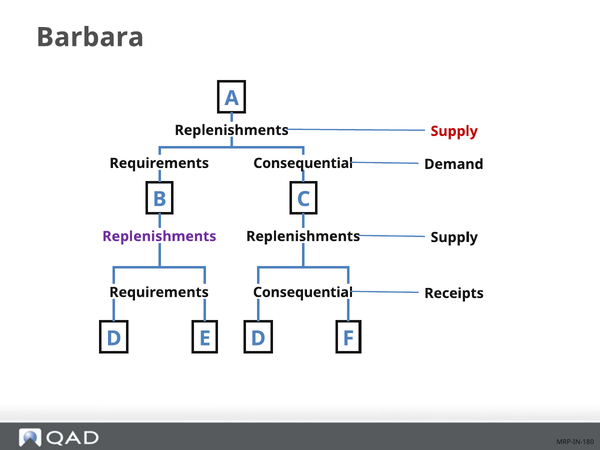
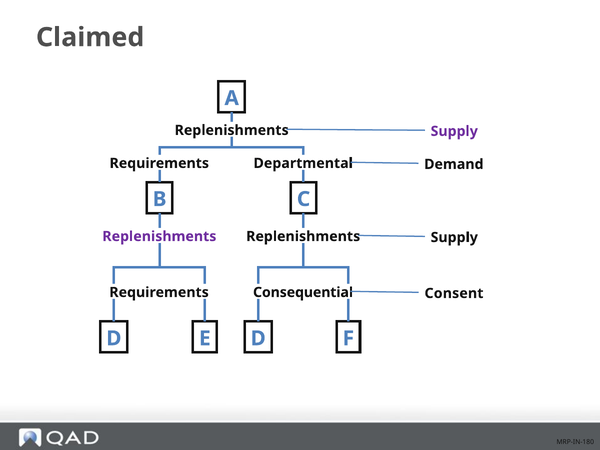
Barbara: Barbara -> Claimed
Supply at (454, 131) colour: red -> purple
Consequential at (303, 163): Consequential -> Departmental
Receipts: Receipts -> Consent
